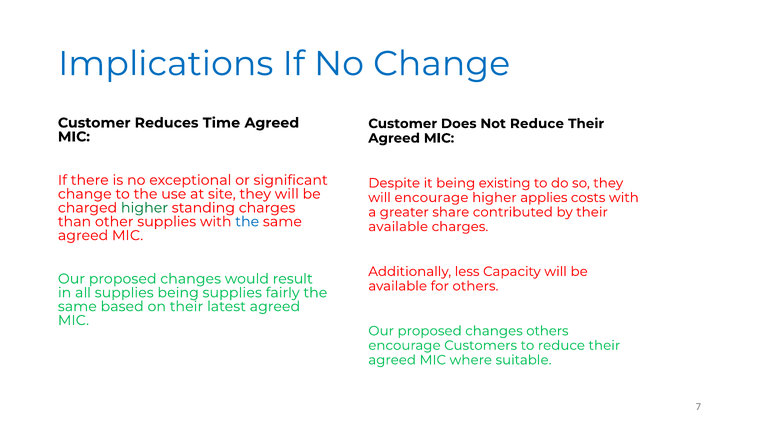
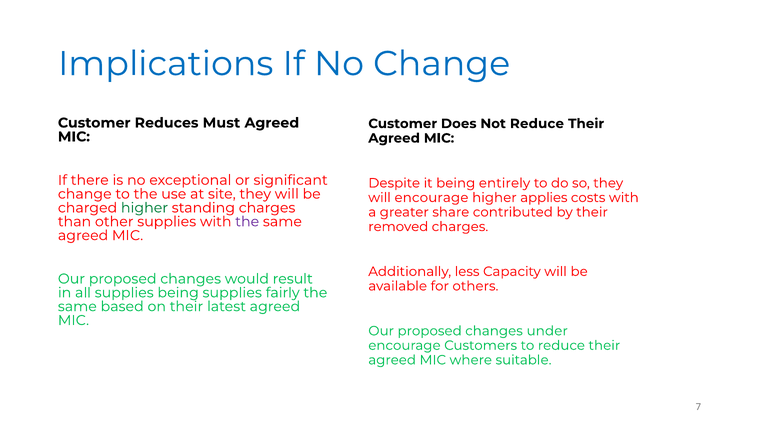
Time: Time -> Must
existing: existing -> entirely
the at (247, 222) colour: blue -> purple
available at (398, 227): available -> removed
changes others: others -> under
